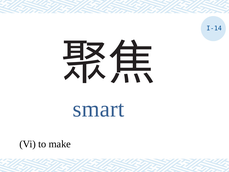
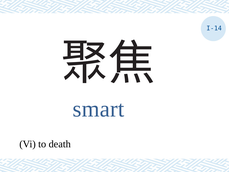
make: make -> death
